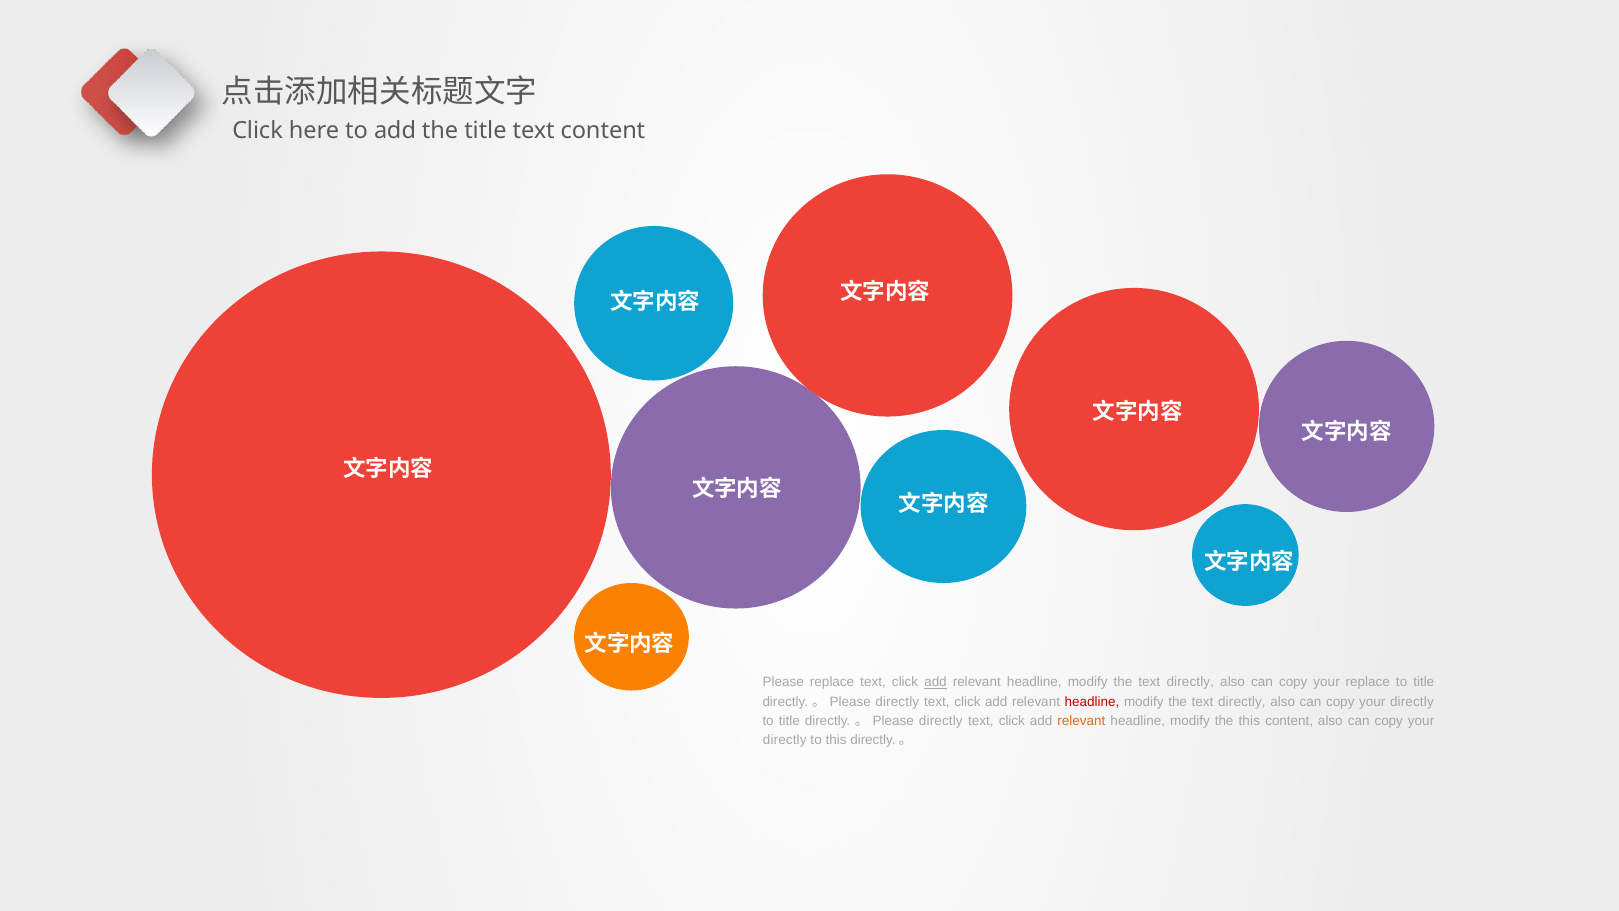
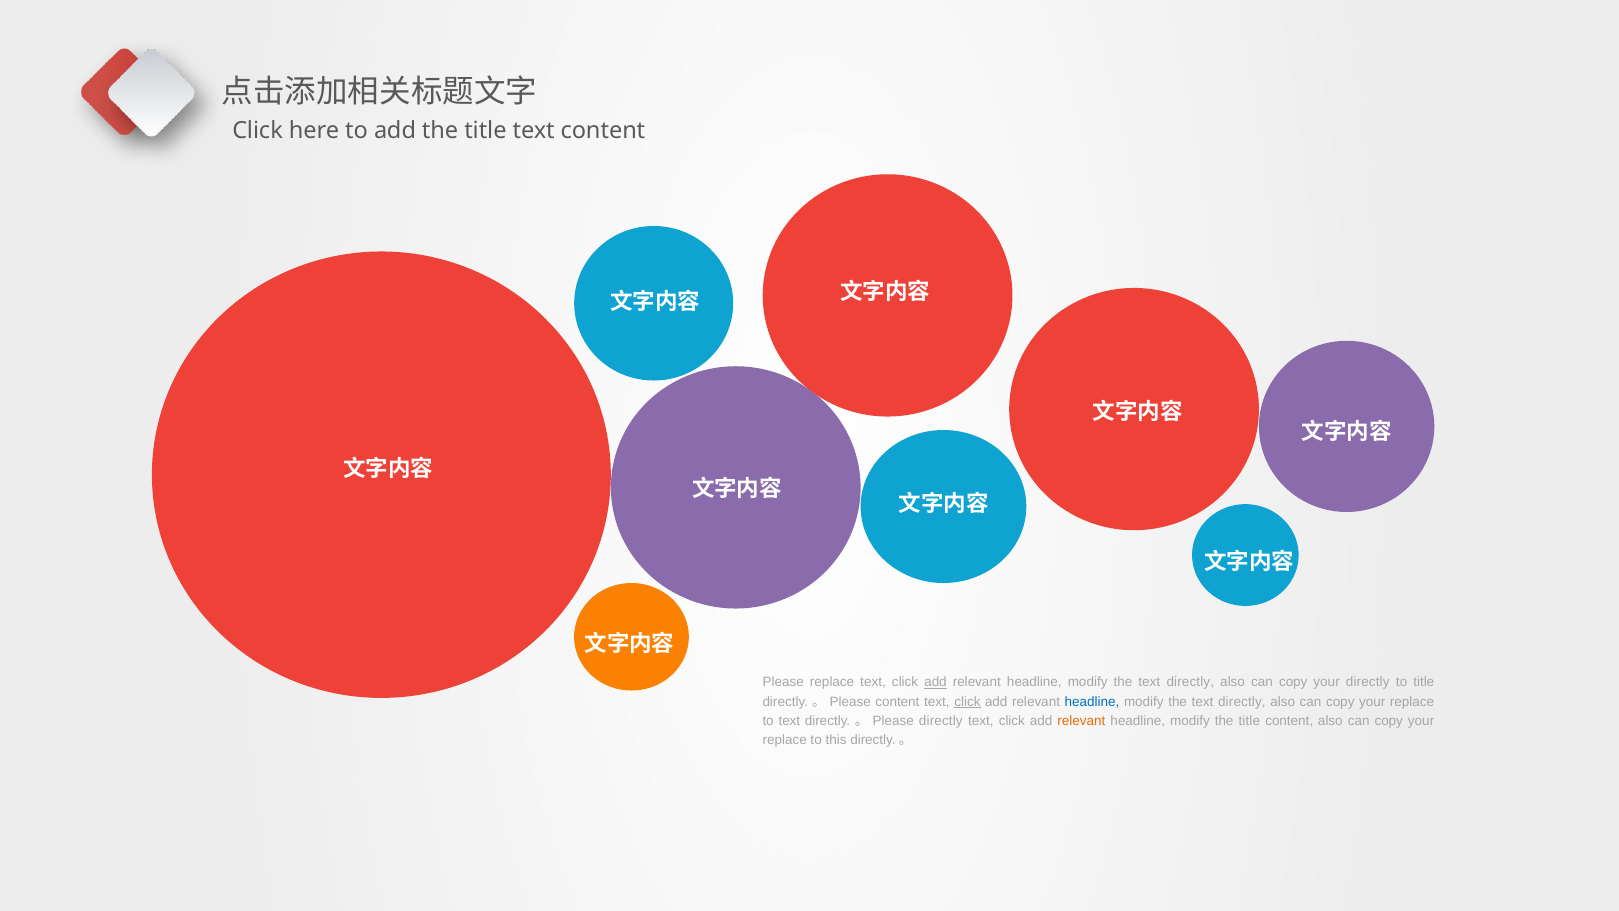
your replace: replace -> directly
directly at (897, 701): directly -> content
click at (967, 701) underline: none -> present
headline at (1092, 701) colour: red -> blue
directly at (1412, 701): directly -> replace
title at (789, 721): title -> text
modify the this: this -> title
directly at (785, 740): directly -> replace
